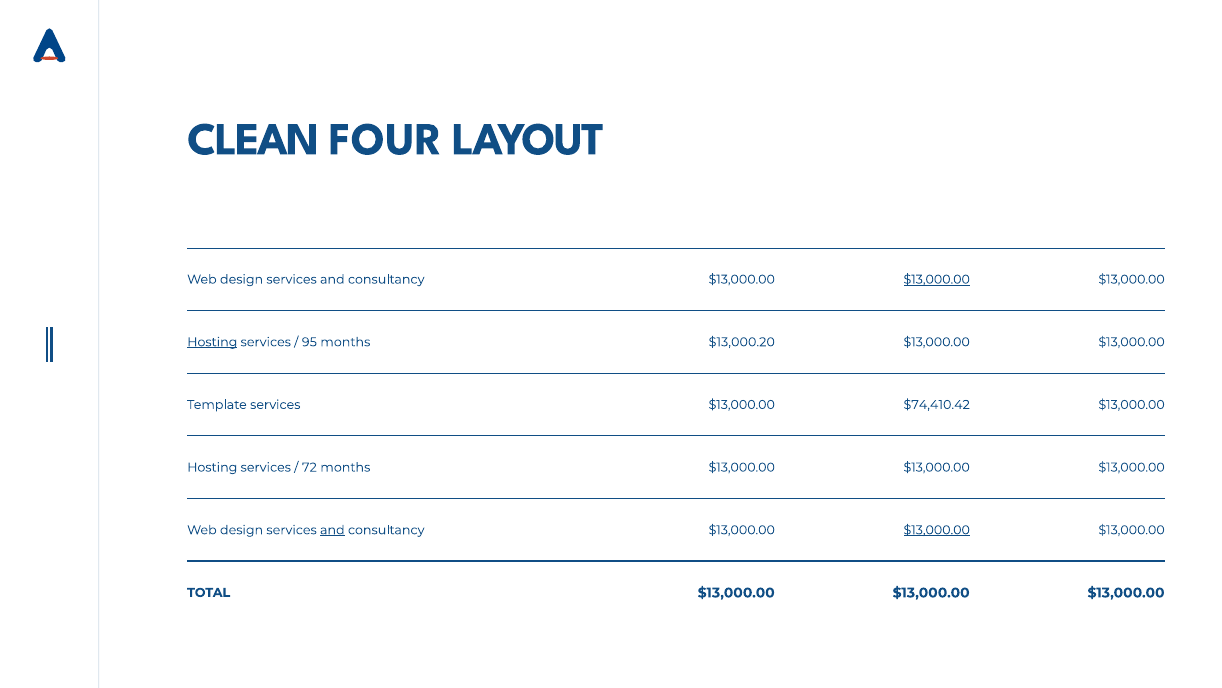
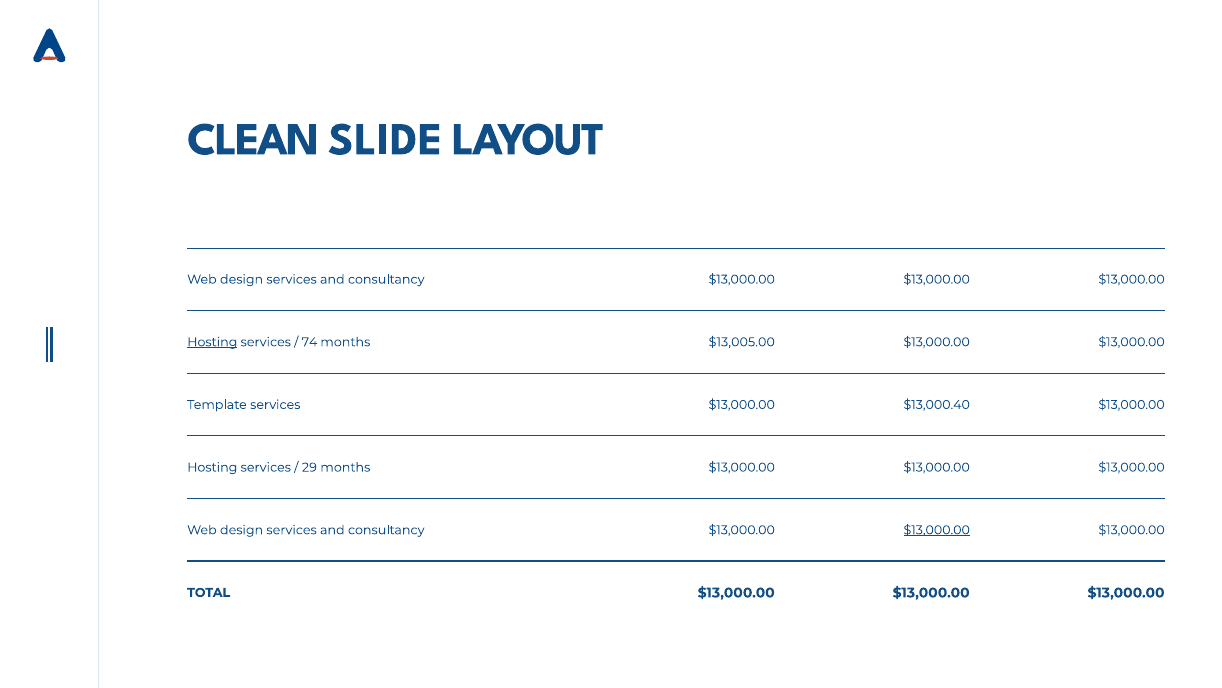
FOUR: FOUR -> SLIDE
$13,000.00 at (937, 279) underline: present -> none
95: 95 -> 74
$13,000.20: $13,000.20 -> $13,005.00
$74,410.42: $74,410.42 -> $13,000.40
72: 72 -> 29
and at (332, 530) underline: present -> none
